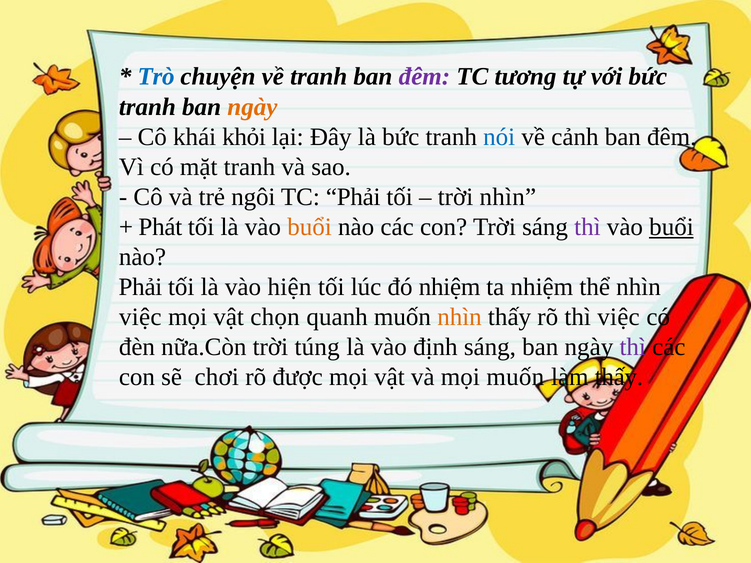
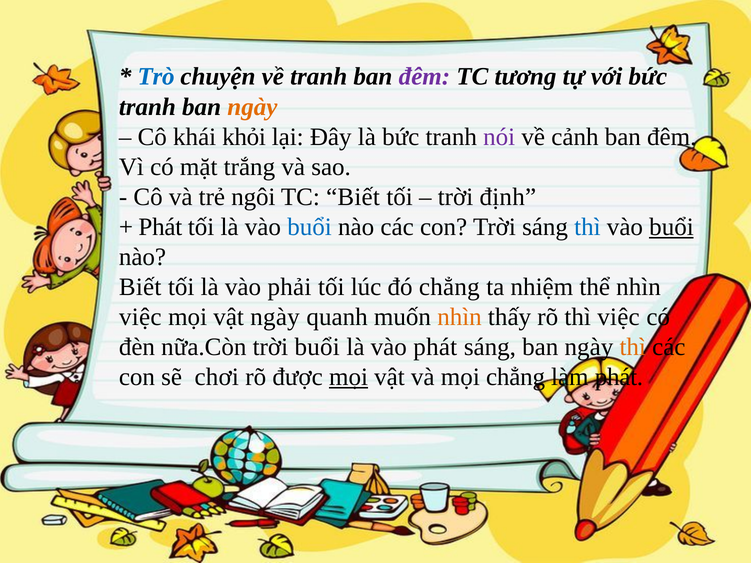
nói colour: blue -> purple
mặt tranh: tranh -> trắng
TC Phải: Phải -> Biết
trời nhìn: nhìn -> định
buổi at (310, 227) colour: orange -> blue
thì at (587, 227) colour: purple -> blue
Phải at (140, 287): Phải -> Biết
hiện: hiện -> phải
đó nhiệm: nhiệm -> chẳng
vật chọn: chọn -> ngày
trời túng: túng -> buổi
vào định: định -> phát
thì at (633, 347) colour: purple -> orange
mọi at (349, 377) underline: none -> present
mọi muốn: muốn -> chẳng
làm thấy: thấy -> phát
